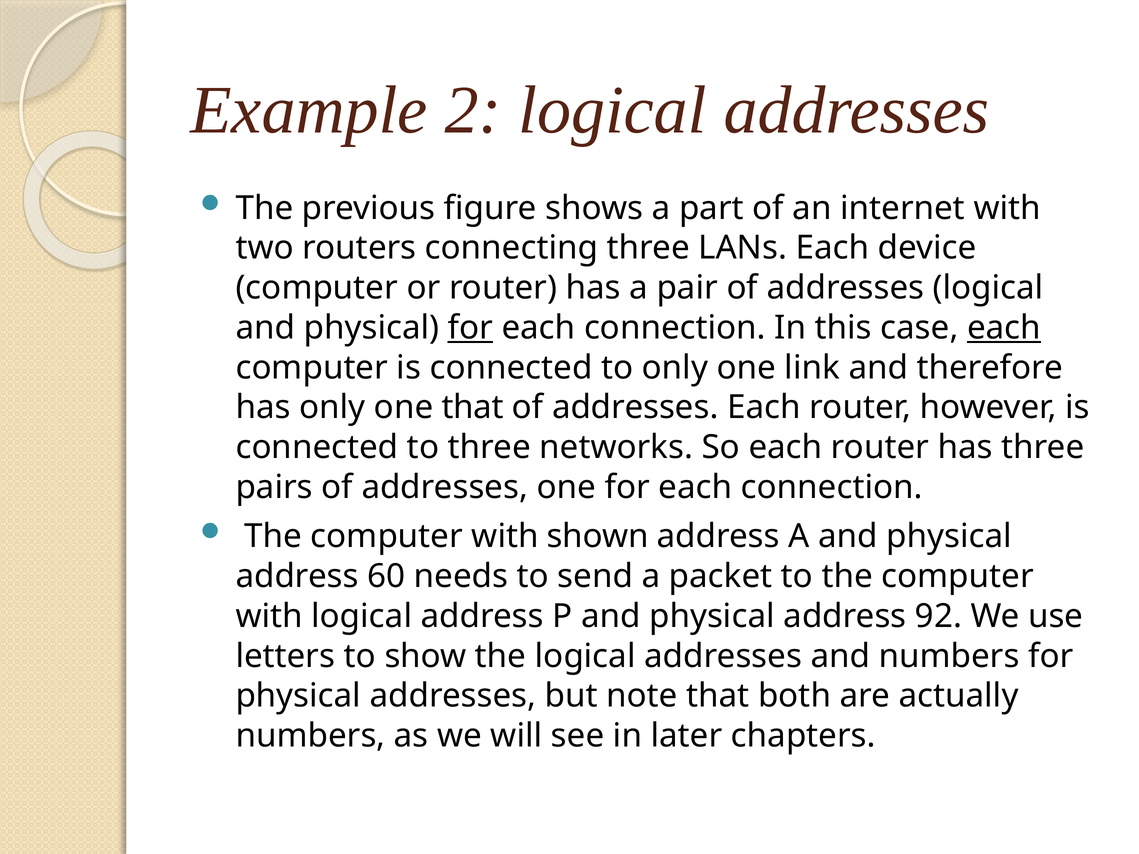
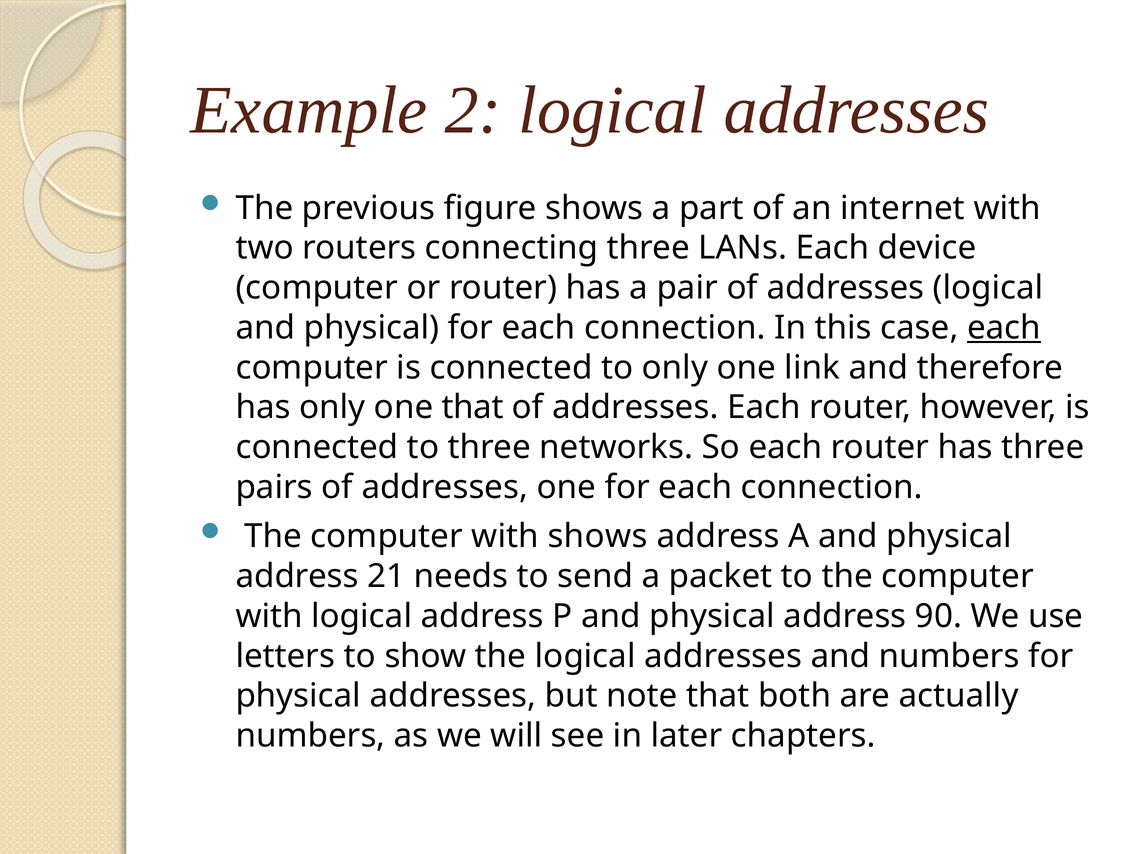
for at (470, 328) underline: present -> none
with shown: shown -> shows
60: 60 -> 21
92: 92 -> 90
